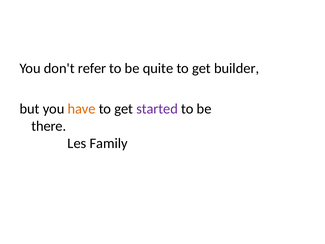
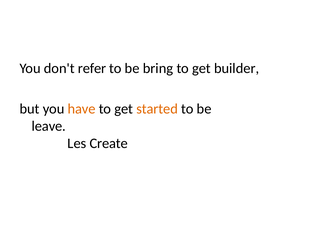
quite: quite -> bring
started colour: purple -> orange
there: there -> leave
Family: Family -> Create
